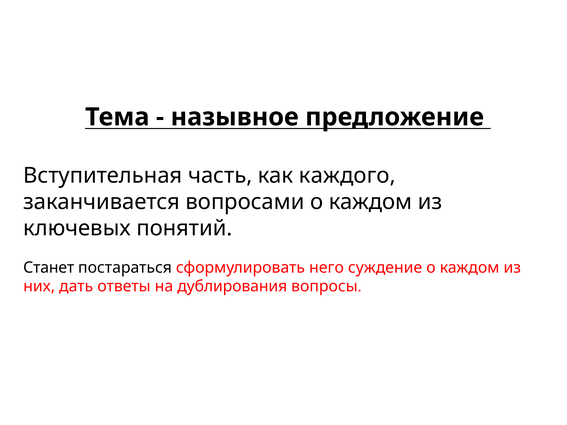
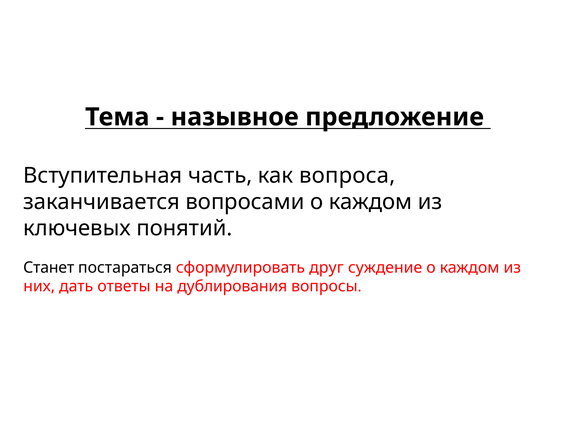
каждого: каждого -> вопроса
него: него -> друг
